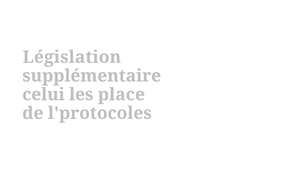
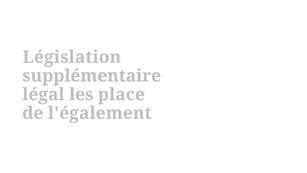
celui: celui -> légal
l'protocoles: l'protocoles -> l'également
